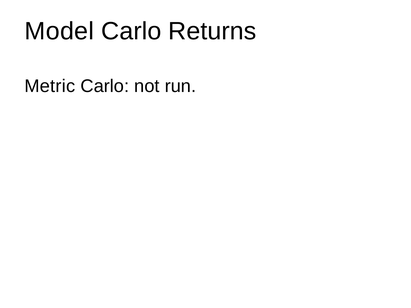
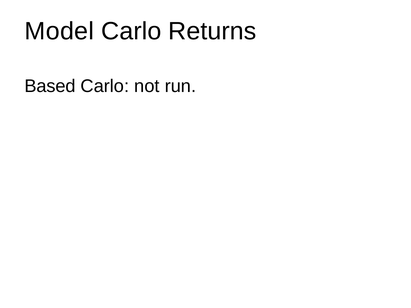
Metric: Metric -> Based
